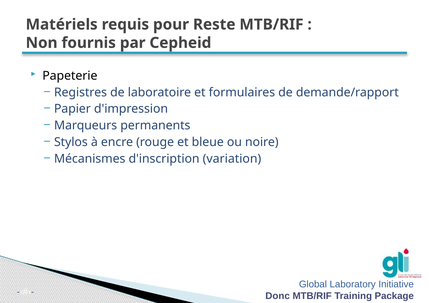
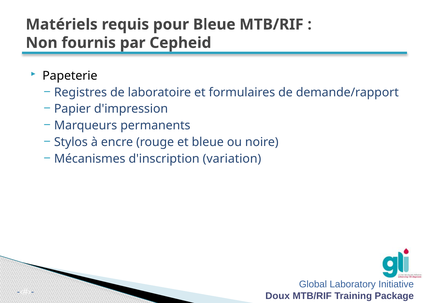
pour Reste: Reste -> Bleue
Donc: Donc -> Doux
